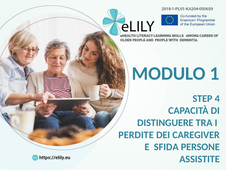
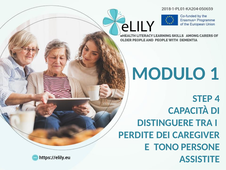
SFIDA: SFIDA -> TONO
